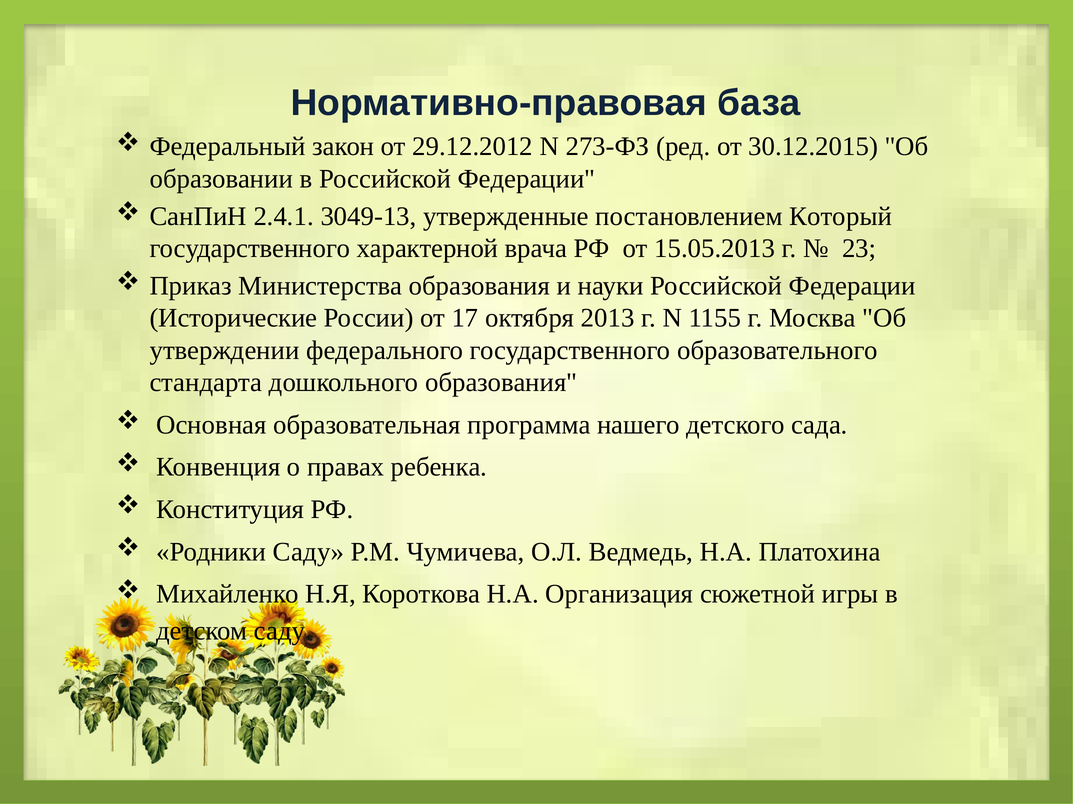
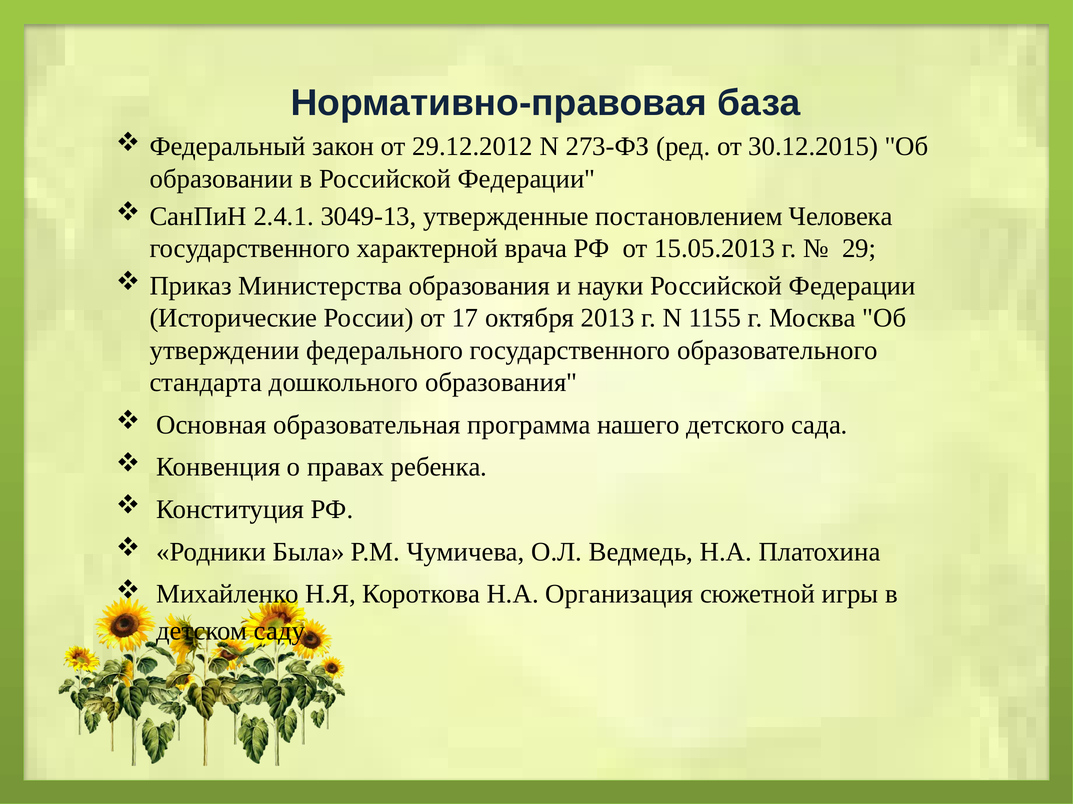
Который: Который -> Человека
23: 23 -> 29
Родники Саду: Саду -> Была
